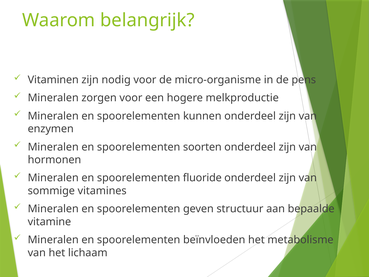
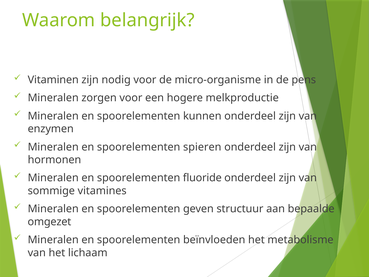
soorten: soorten -> spieren
vitamine: vitamine -> omgezet
